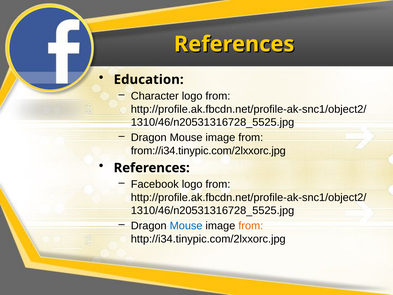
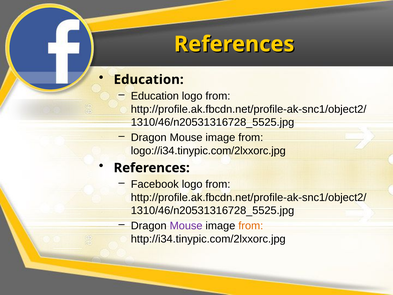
Character at (155, 96): Character -> Education
from://i34.tinypic.com/2lxxorc.jpg: from://i34.tinypic.com/2lxxorc.jpg -> logo://i34.tinypic.com/2lxxorc.jpg
Mouse at (186, 226) colour: blue -> purple
